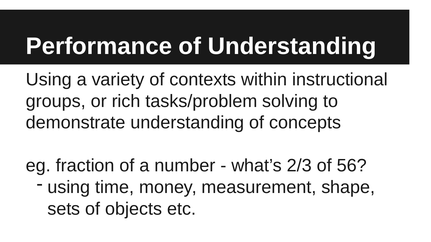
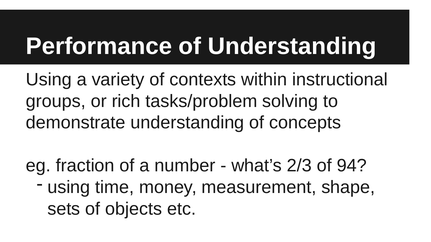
56: 56 -> 94
